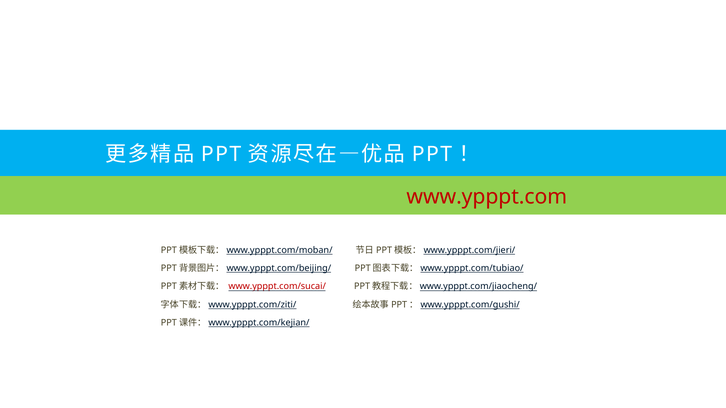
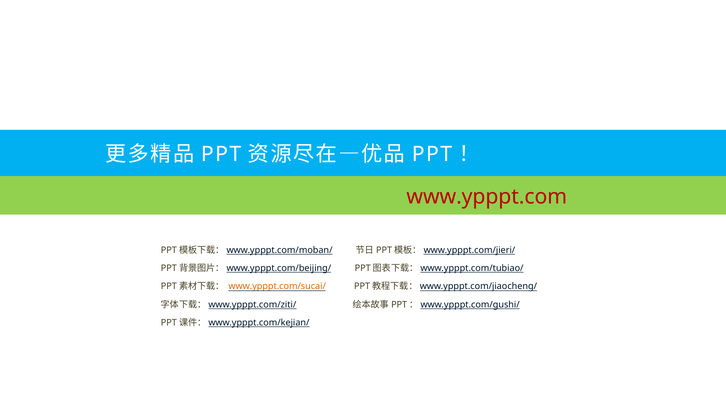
www.ypppt.com/sucai/ colour: red -> orange
